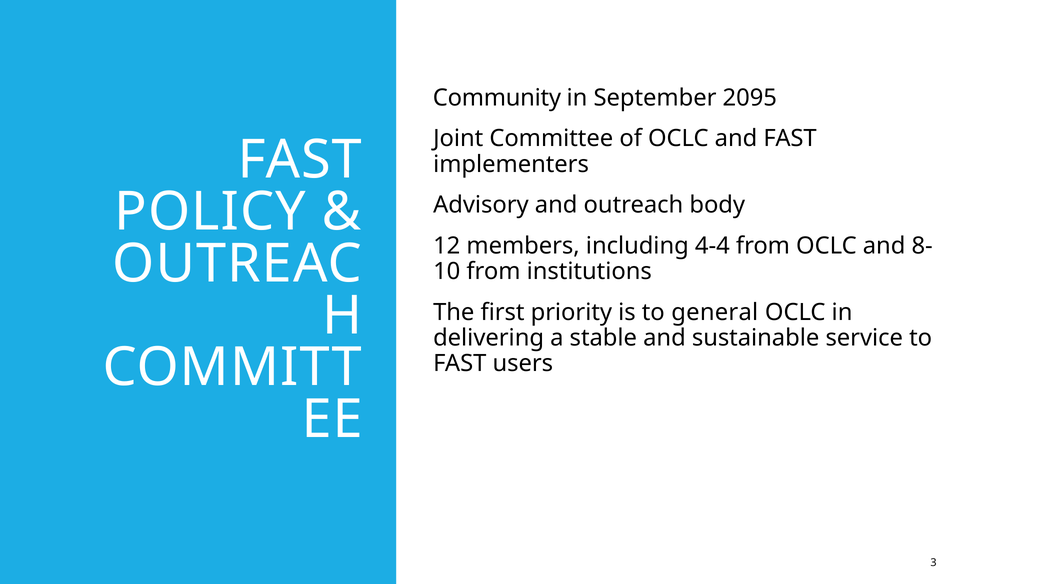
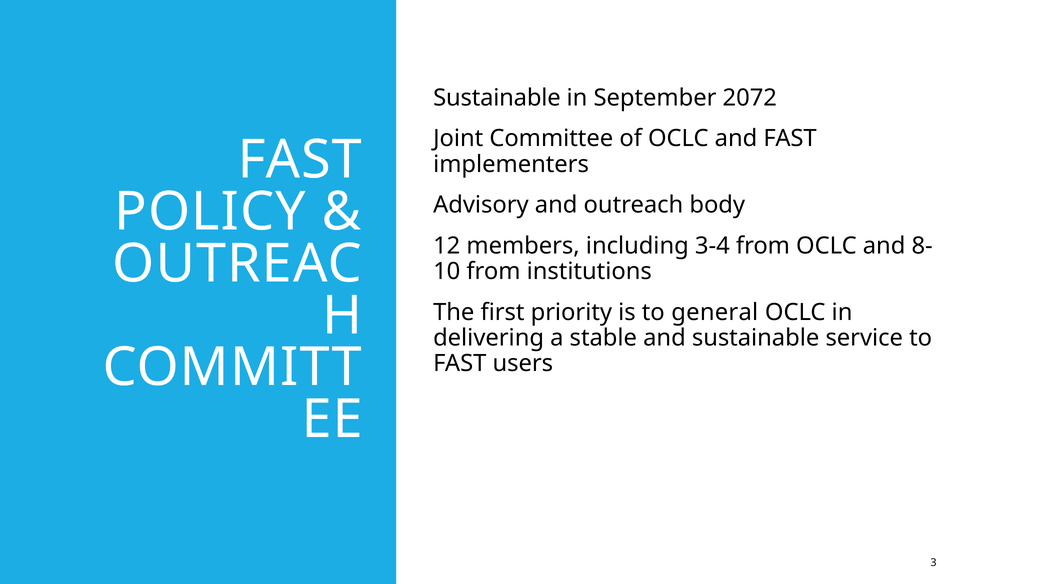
Community at (497, 98): Community -> Sustainable
2095: 2095 -> 2072
4-4: 4-4 -> 3-4
